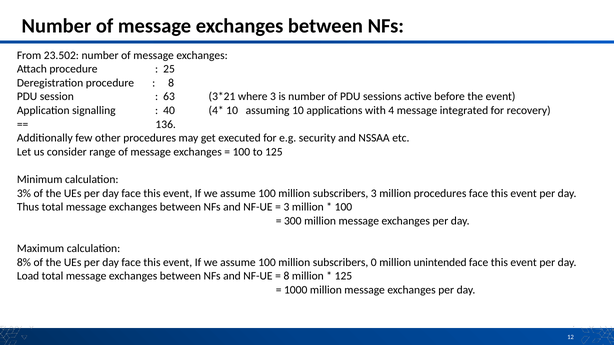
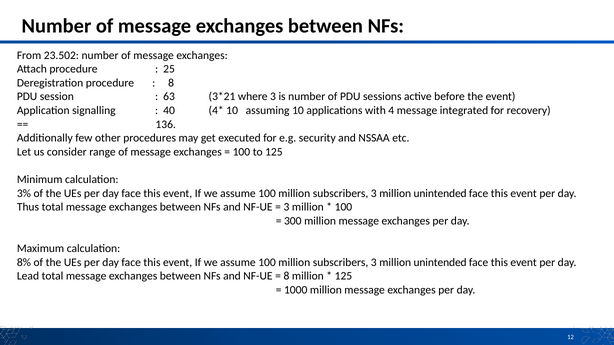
procedures at (440, 193): procedures -> unintended
0 at (374, 263): 0 -> 3
Load: Load -> Lead
